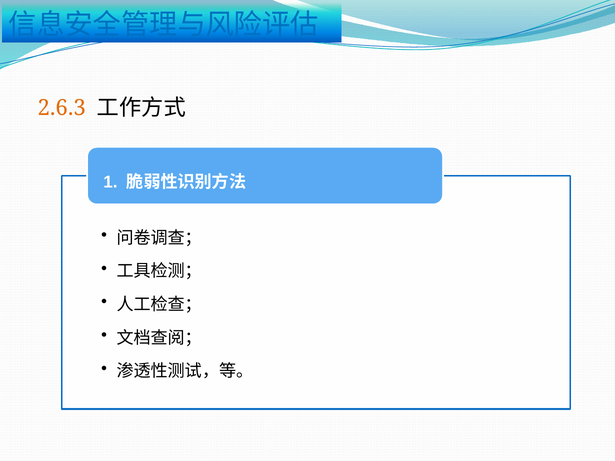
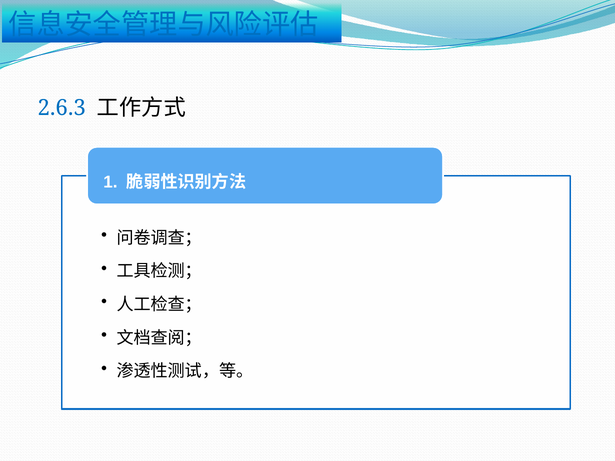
2.6.3 colour: orange -> blue
